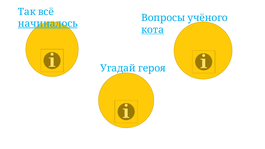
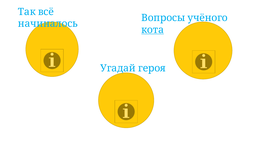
начиналось underline: present -> none
